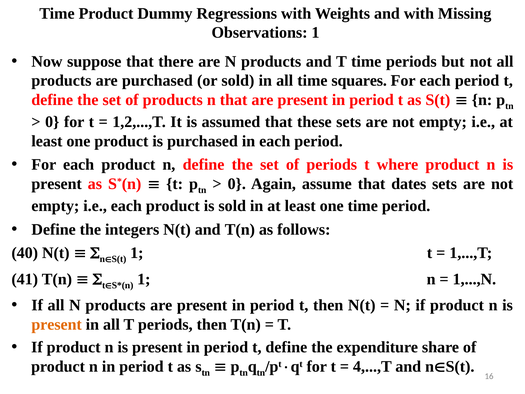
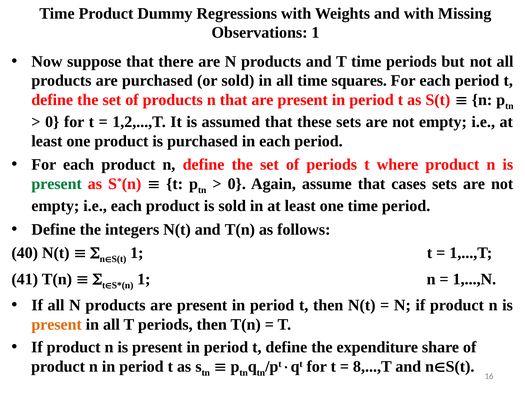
present at (57, 184) colour: black -> green
dates: dates -> cases
4,...,T: 4,...,T -> 8,...,T
